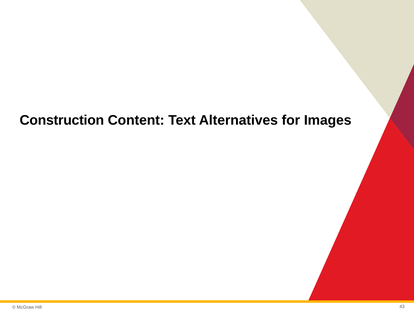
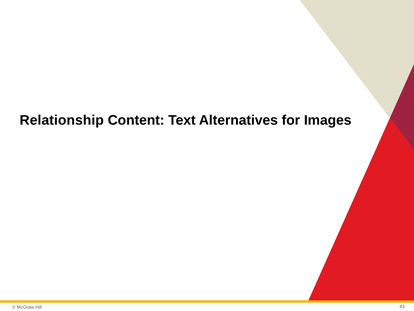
Construction: Construction -> Relationship
